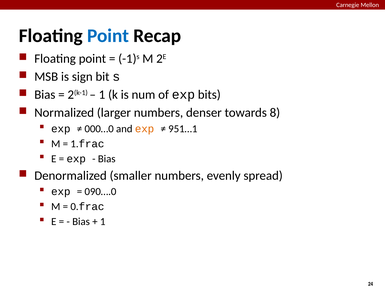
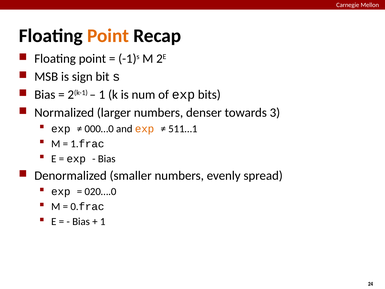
Point at (108, 36) colour: blue -> orange
8: 8 -> 3
951…1: 951…1 -> 511…1
090….0: 090….0 -> 020….0
